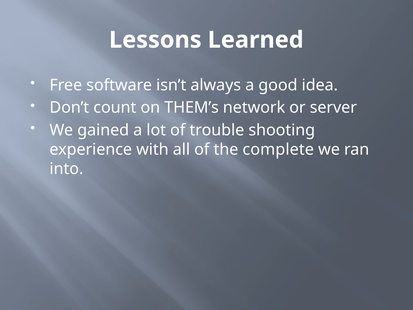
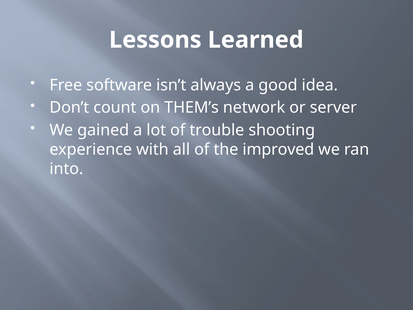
complete: complete -> improved
